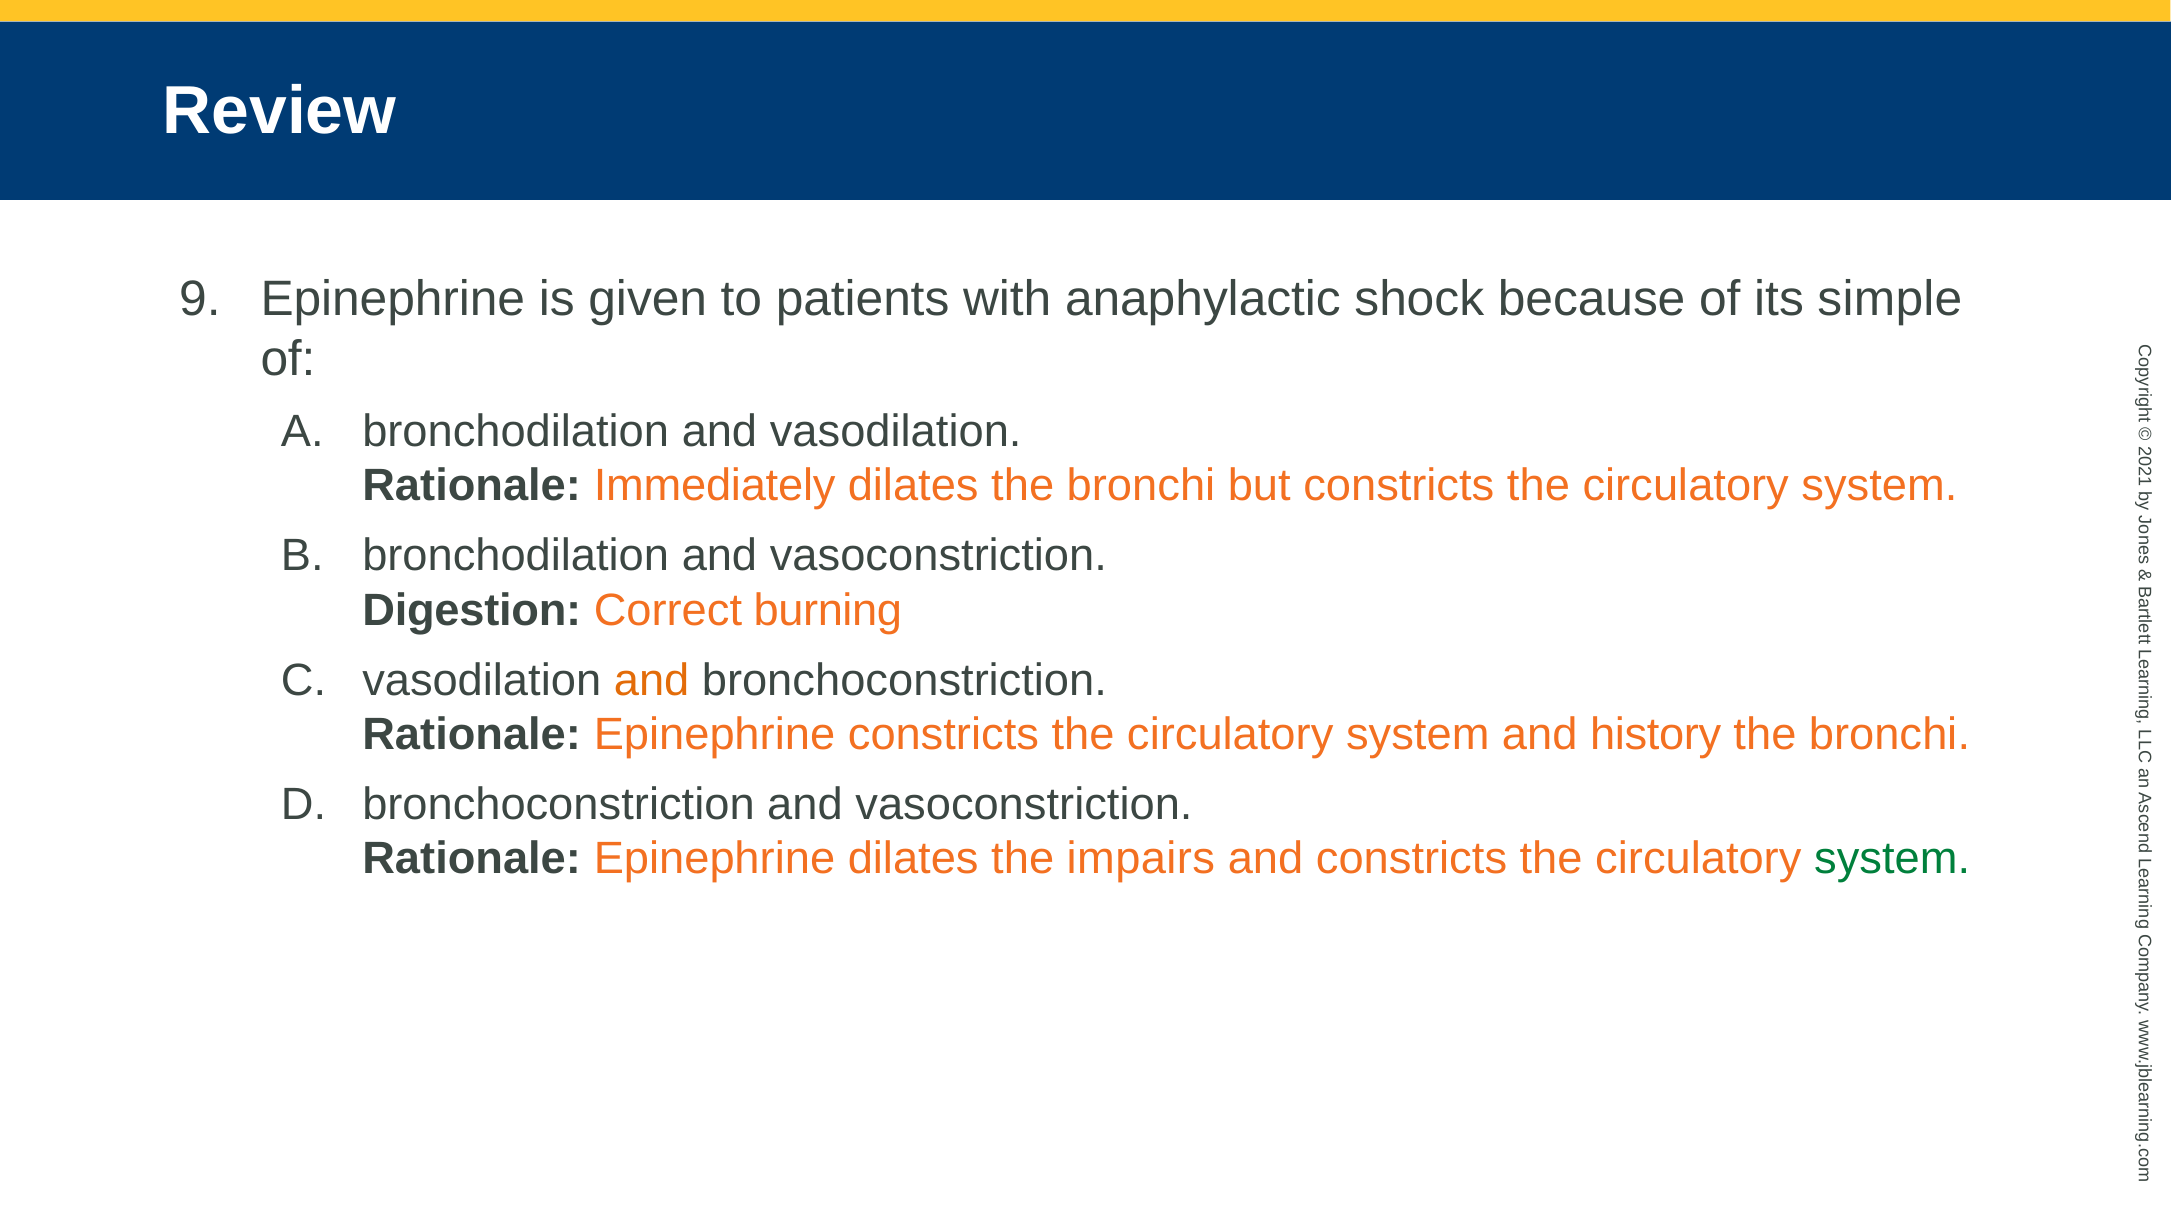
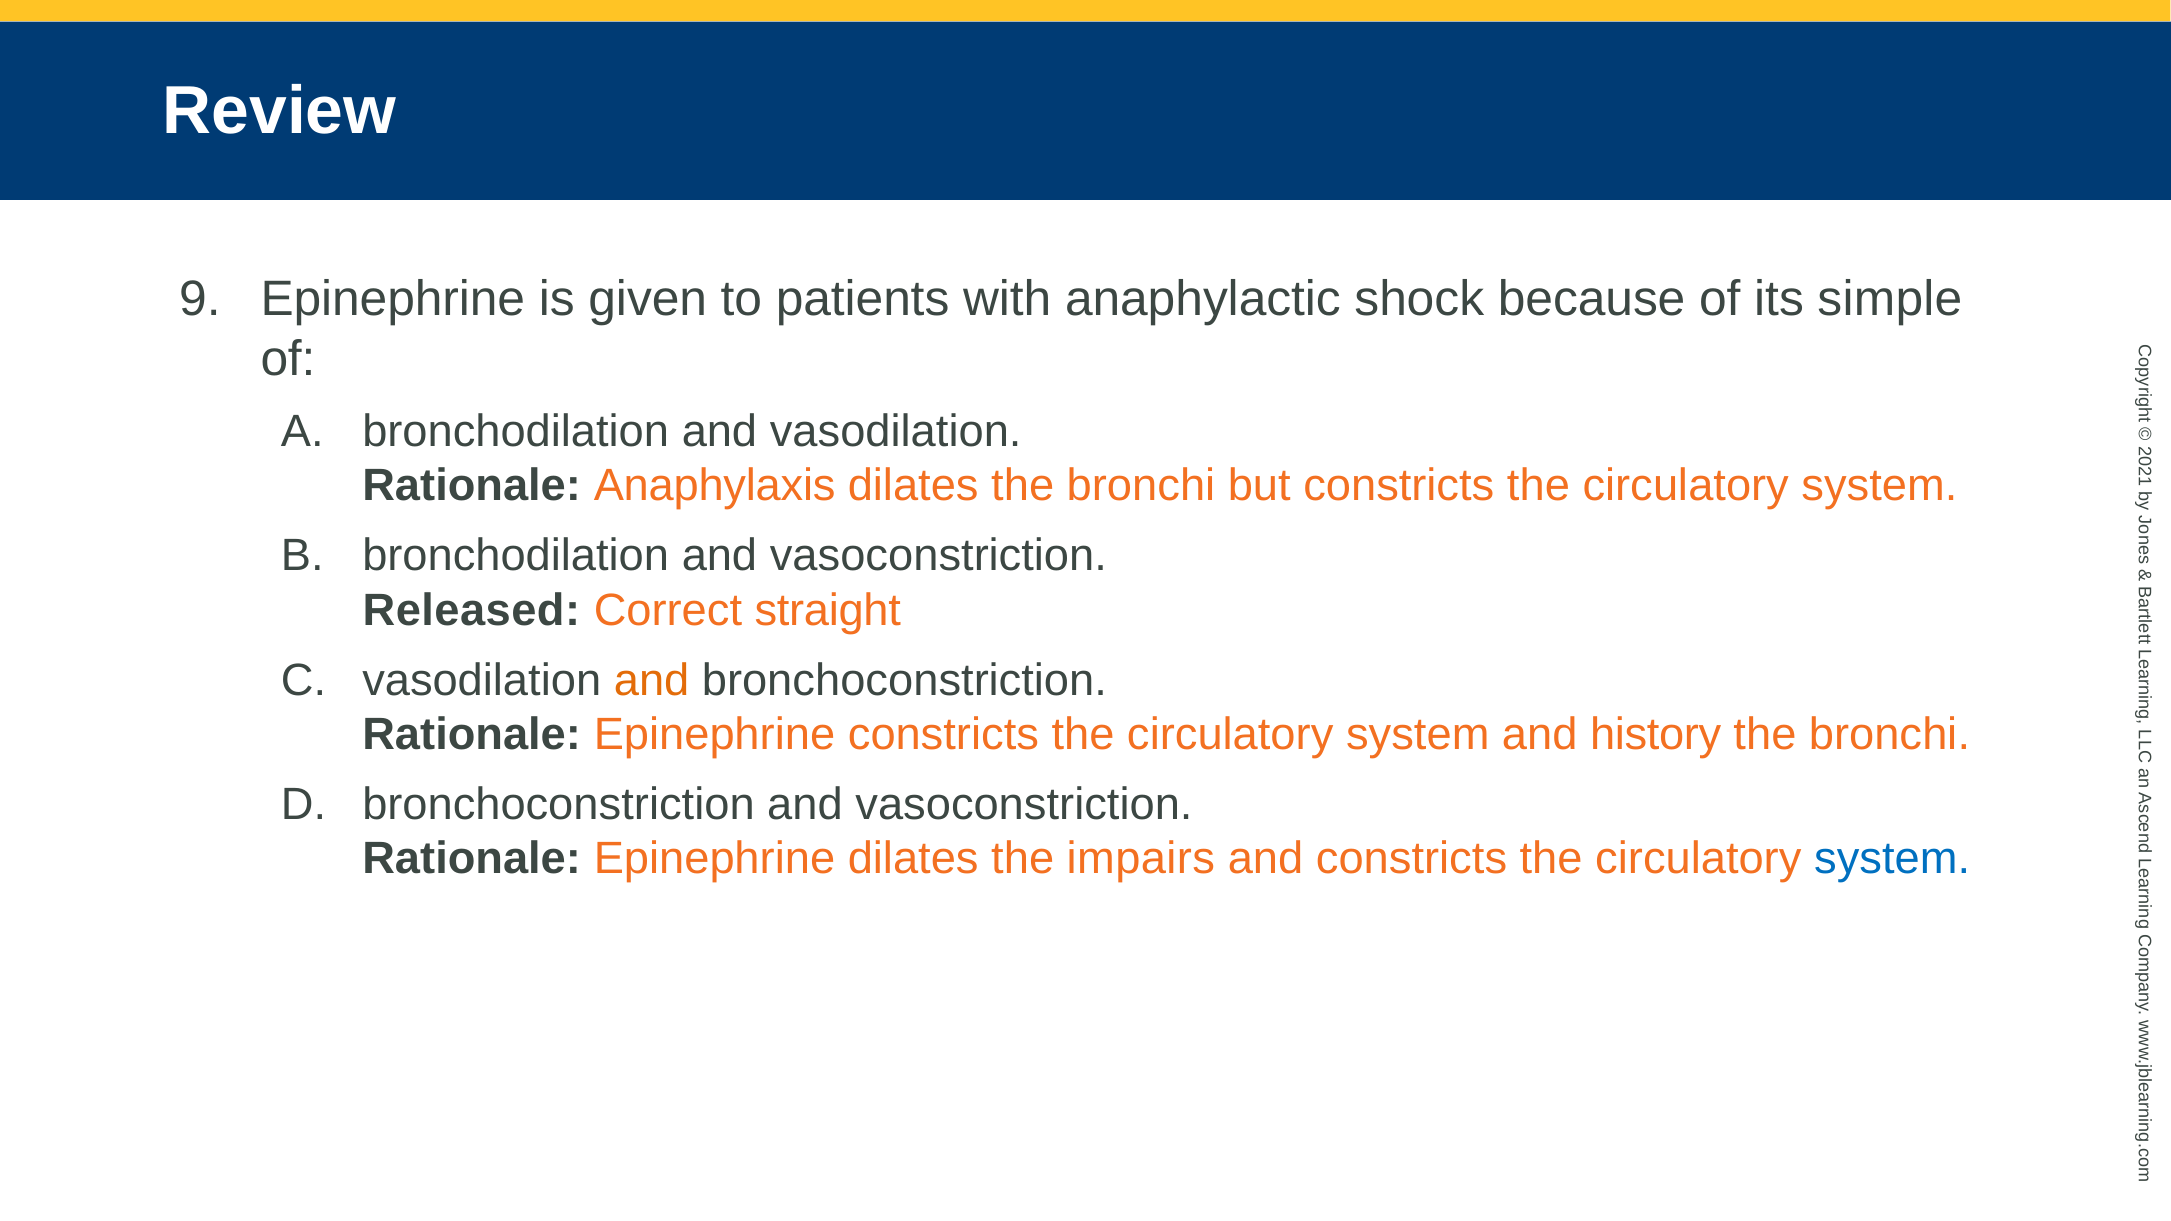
Immediately: Immediately -> Anaphylaxis
Digestion: Digestion -> Released
burning: burning -> straight
system at (1892, 859) colour: green -> blue
